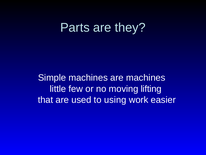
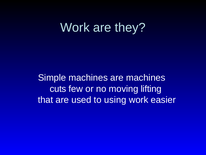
Parts at (75, 27): Parts -> Work
little: little -> cuts
